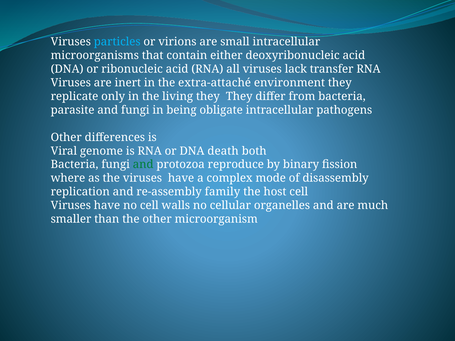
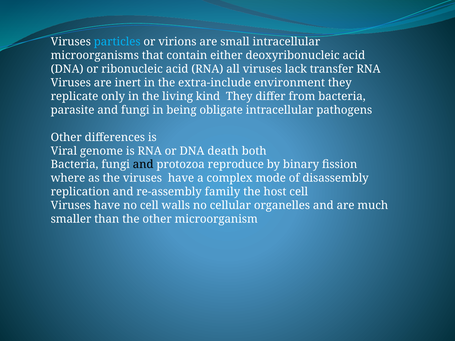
extra-attaché: extra-attaché -> extra-include
living they: they -> kind
and at (143, 165) colour: green -> black
